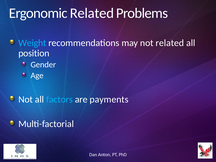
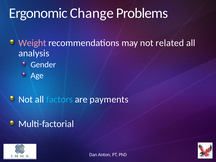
Ergonomic Related: Related -> Change
Weight colour: light blue -> pink
position: position -> analysis
